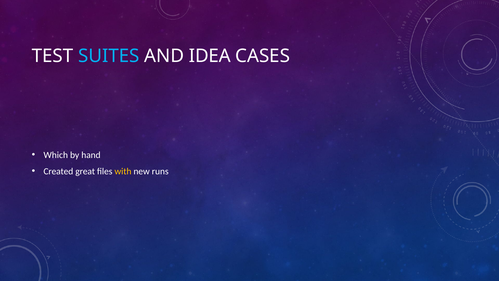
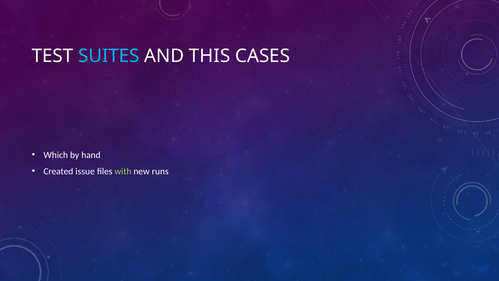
IDEA: IDEA -> THIS
great: great -> issue
with colour: yellow -> light green
